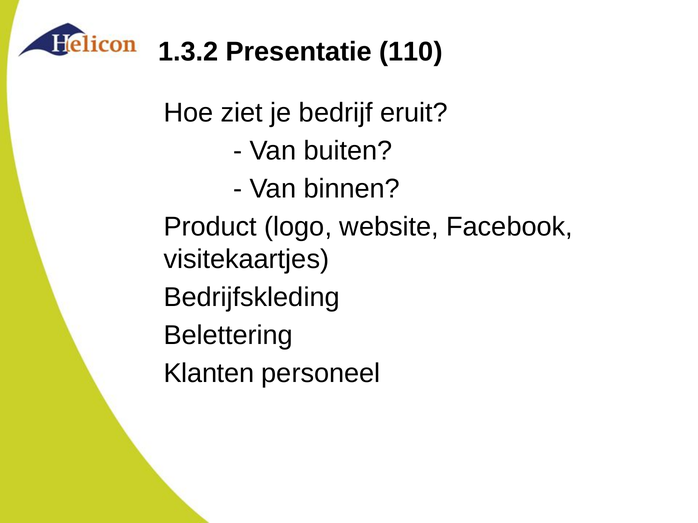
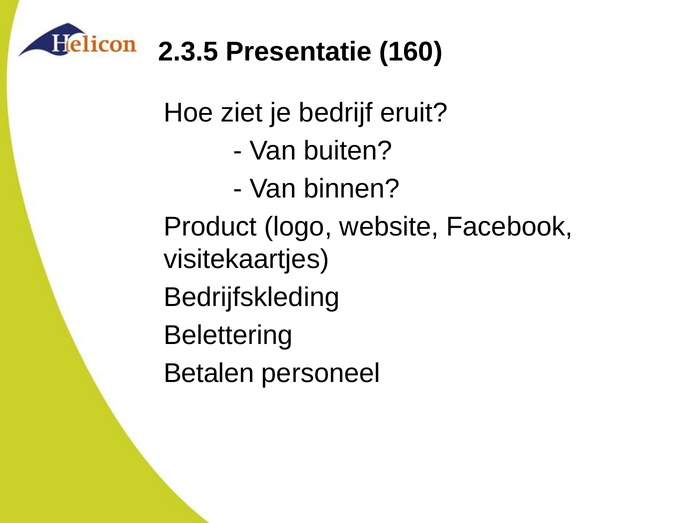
1.3.2: 1.3.2 -> 2.3.5
110: 110 -> 160
Klanten: Klanten -> Betalen
